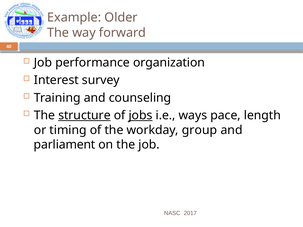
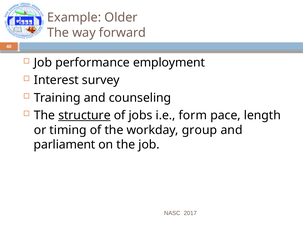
organization: organization -> employment
jobs underline: present -> none
ways: ways -> form
